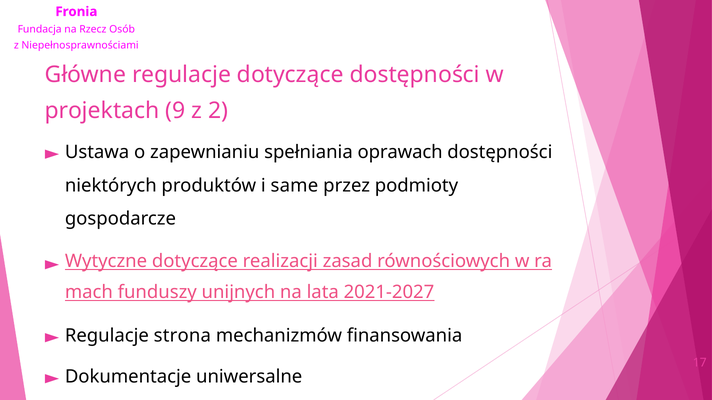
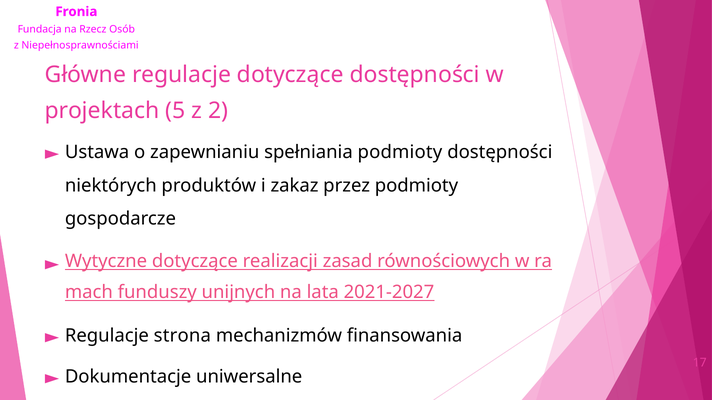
9: 9 -> 5
spełniania oprawach: oprawach -> podmioty
same: same -> zakaz
